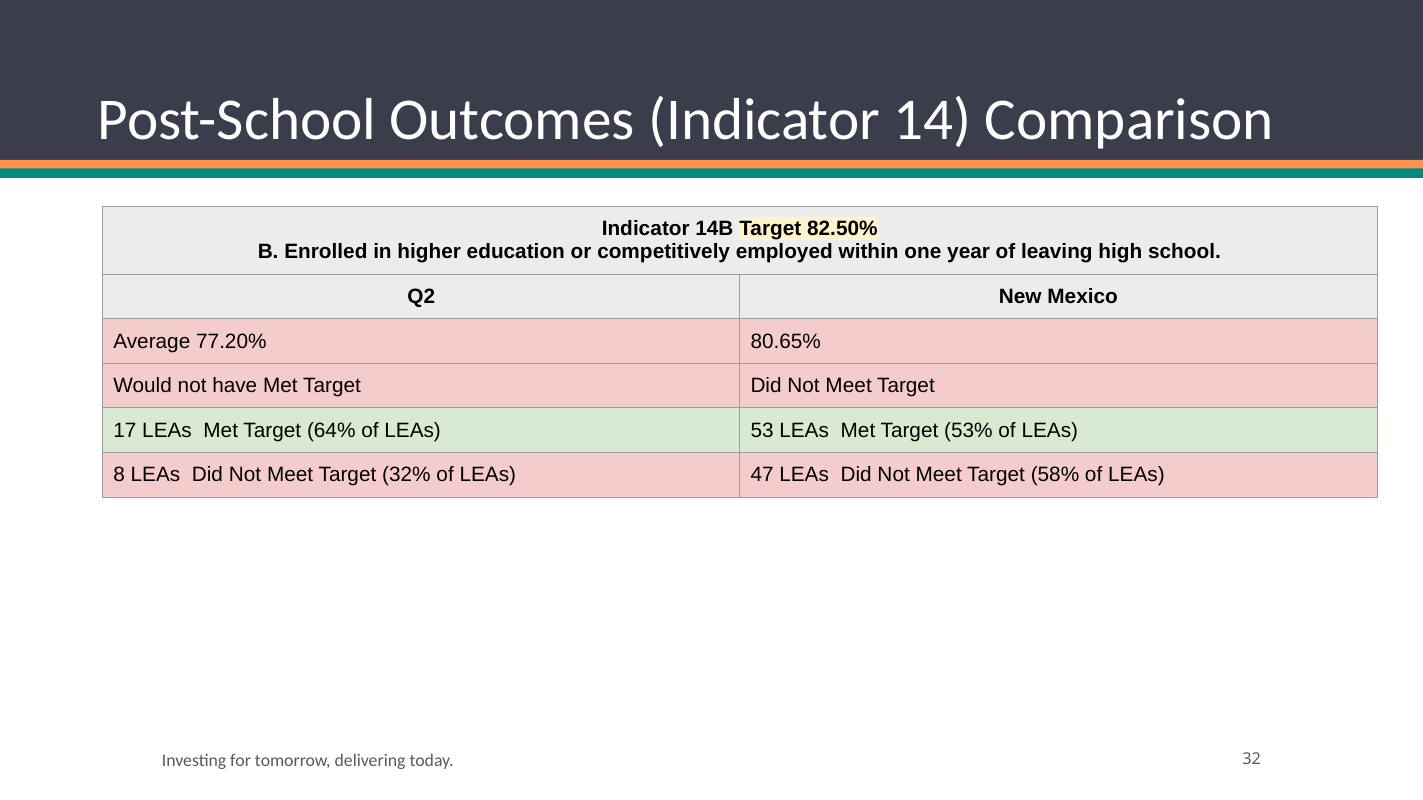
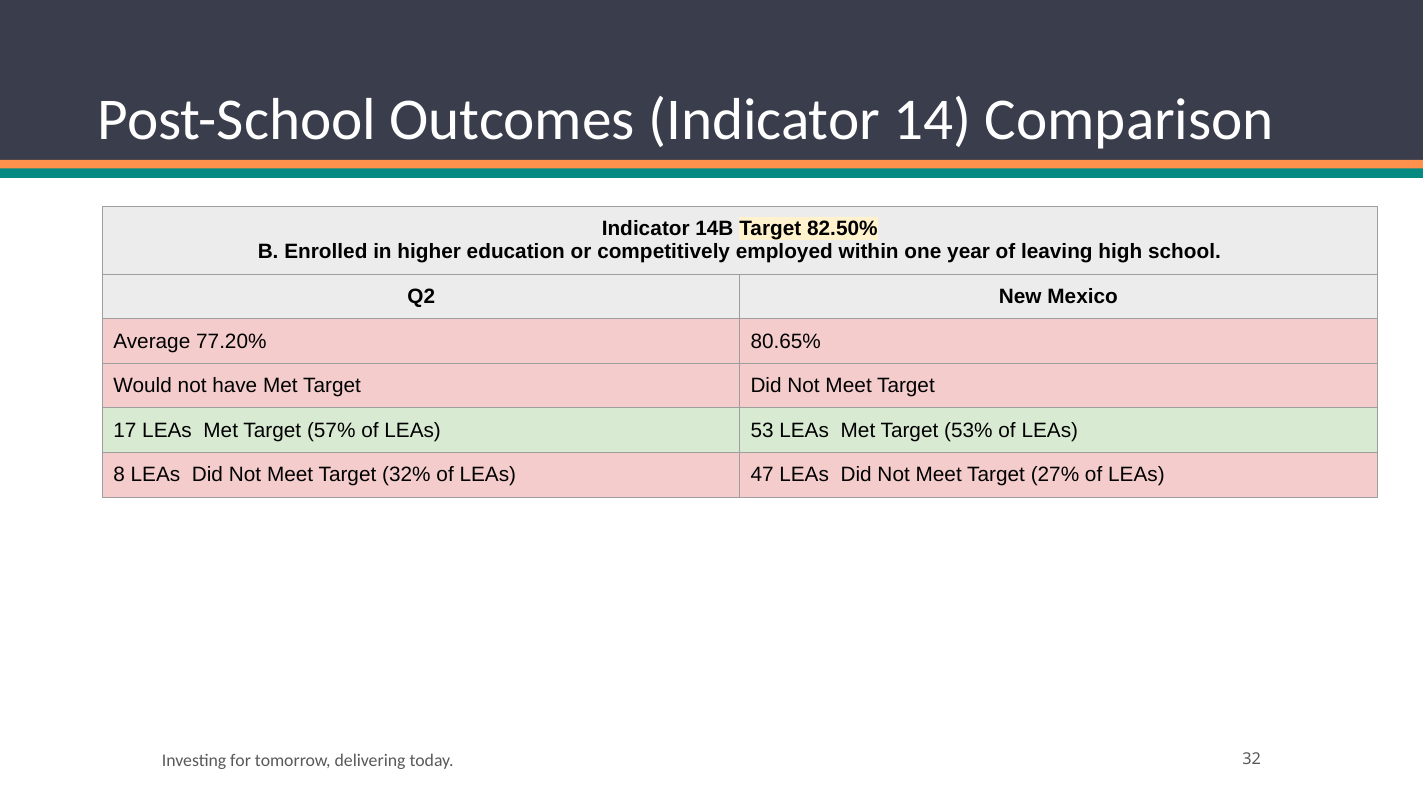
64%: 64% -> 57%
58%: 58% -> 27%
